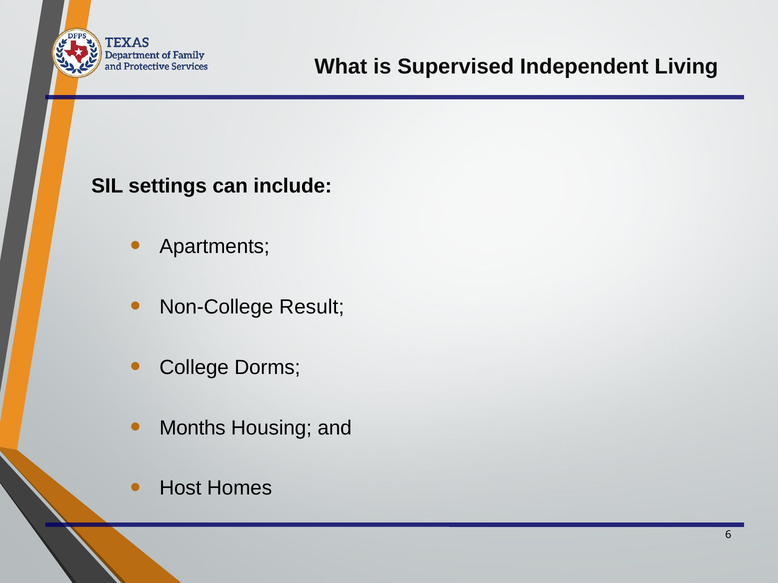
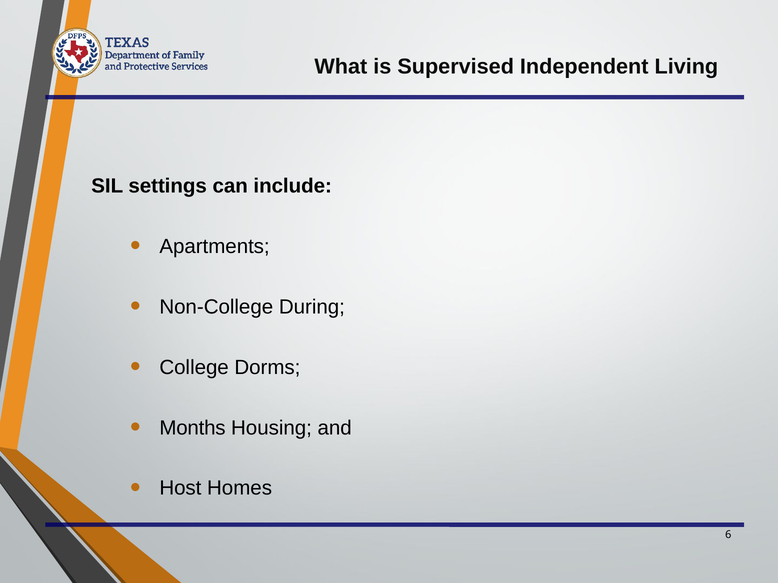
Result: Result -> During
